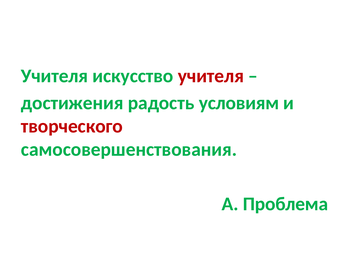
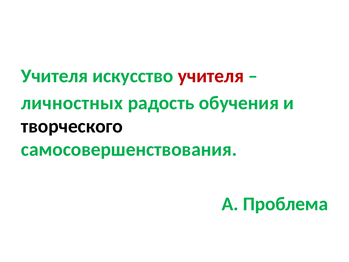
достижения: достижения -> личностных
условиям: условиям -> обучения
творческого colour: red -> black
